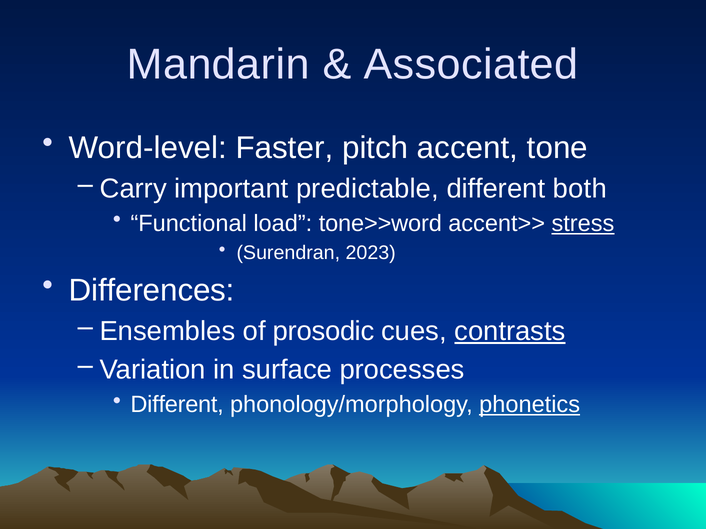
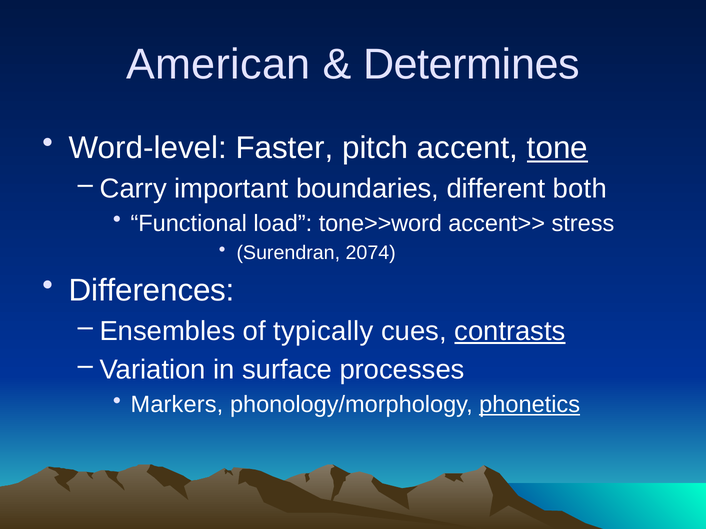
Mandarin: Mandarin -> American
Associated: Associated -> Determines
tone underline: none -> present
predictable: predictable -> boundaries
stress underline: present -> none
2023: 2023 -> 2074
prosodic: prosodic -> typically
Different at (177, 405): Different -> Markers
